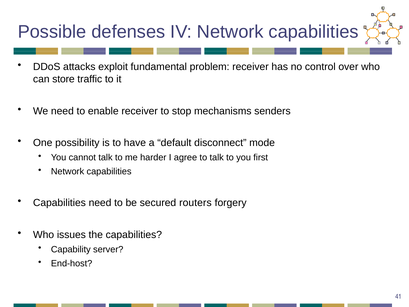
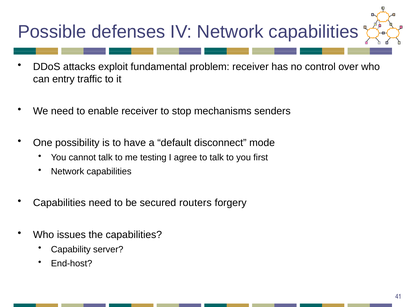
store: store -> entry
harder: harder -> testing
